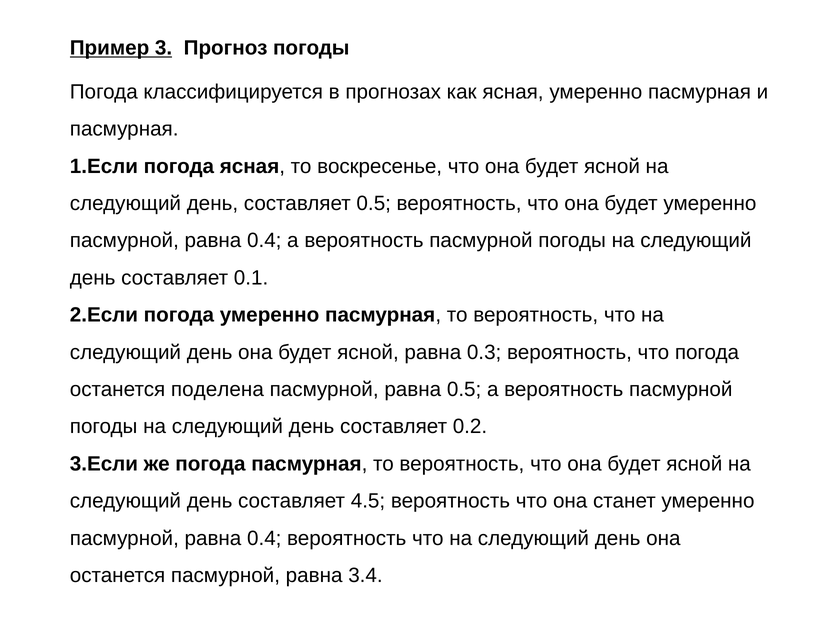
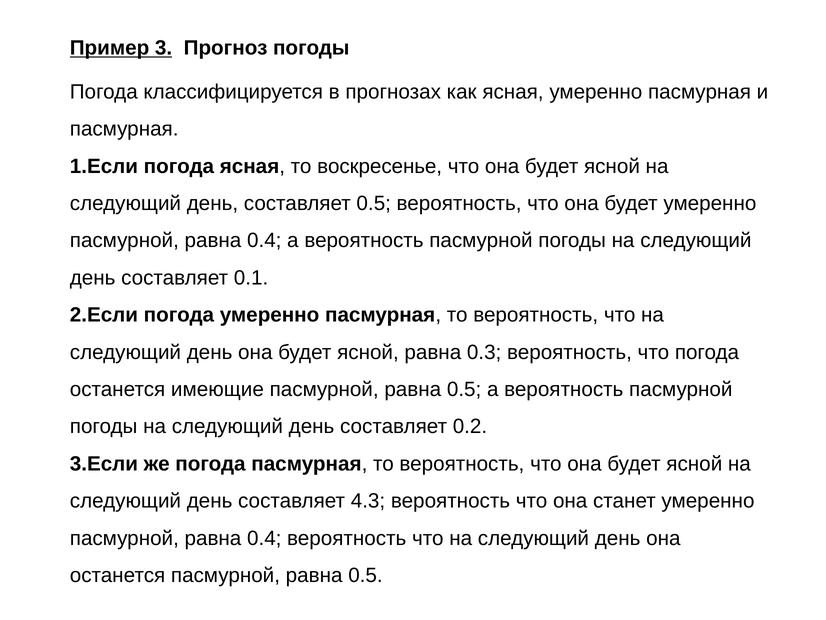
поделена: поделена -> имеющие
4.5: 4.5 -> 4.3
останется пасмурной равна 3.4: 3.4 -> 0.5
